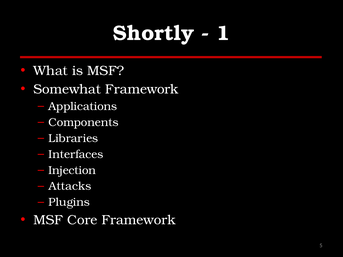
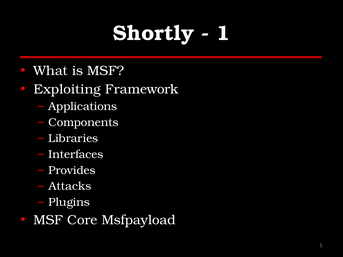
Somewhat: Somewhat -> Exploiting
Injection: Injection -> Provides
Core Framework: Framework -> Msfpayload
